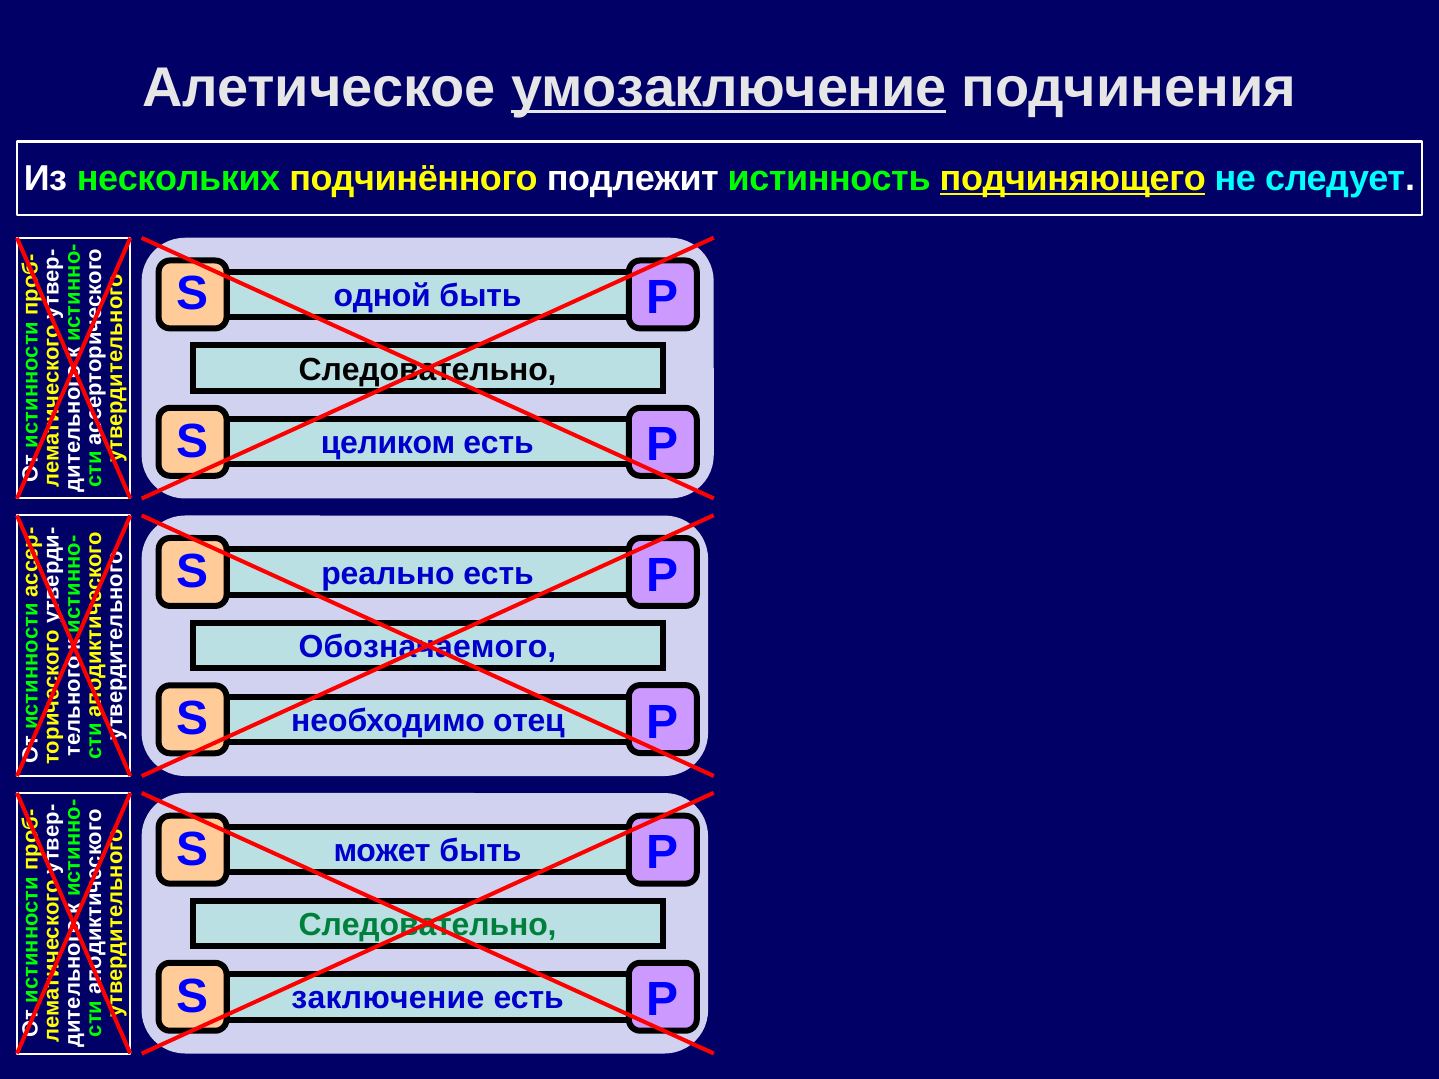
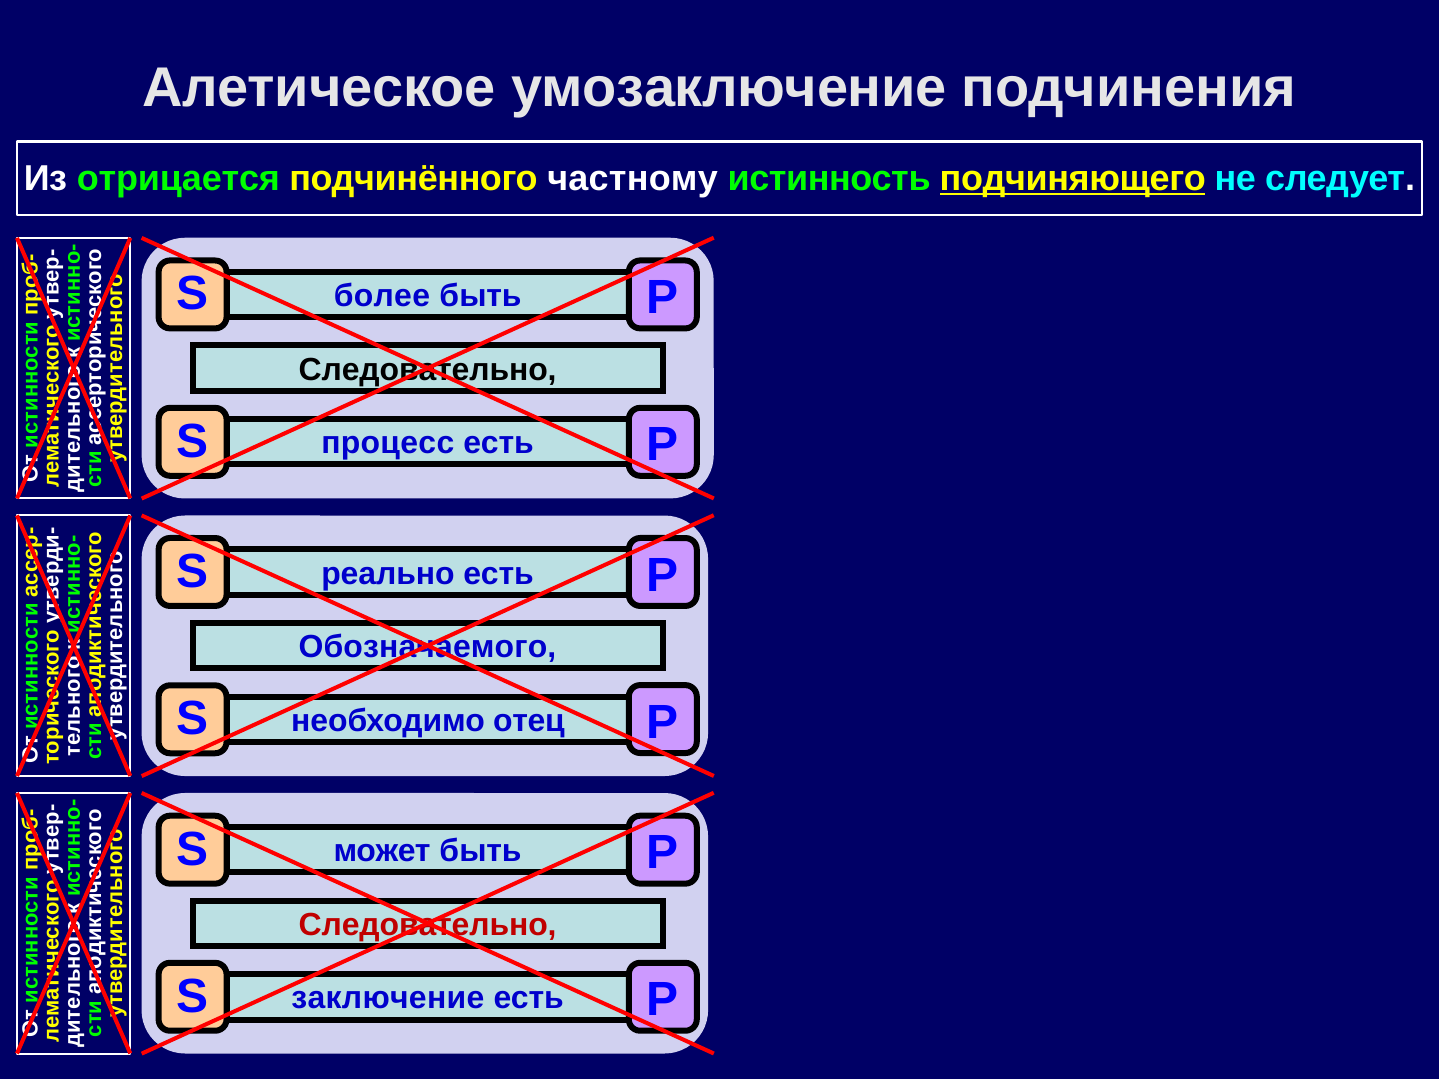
умозаключение underline: present -> none
нескольких: нескольких -> отрицается
подлежит: подлежит -> частному
одной: одной -> более
целиком: целиком -> процесс
Следовательно at (428, 925) colour: green -> red
